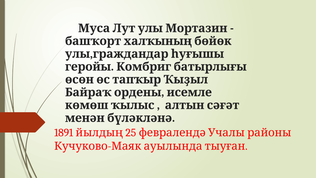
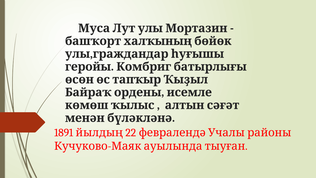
25: 25 -> 22
